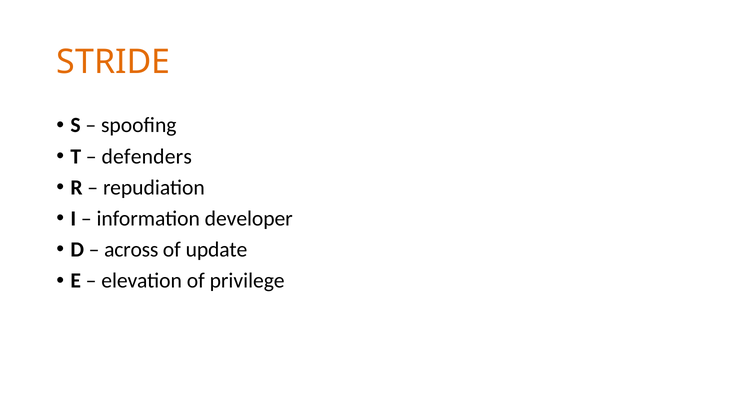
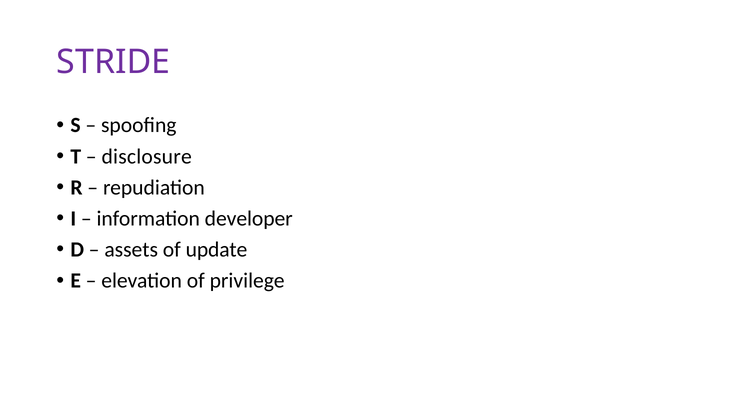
STRIDE colour: orange -> purple
defenders: defenders -> disclosure
across: across -> assets
